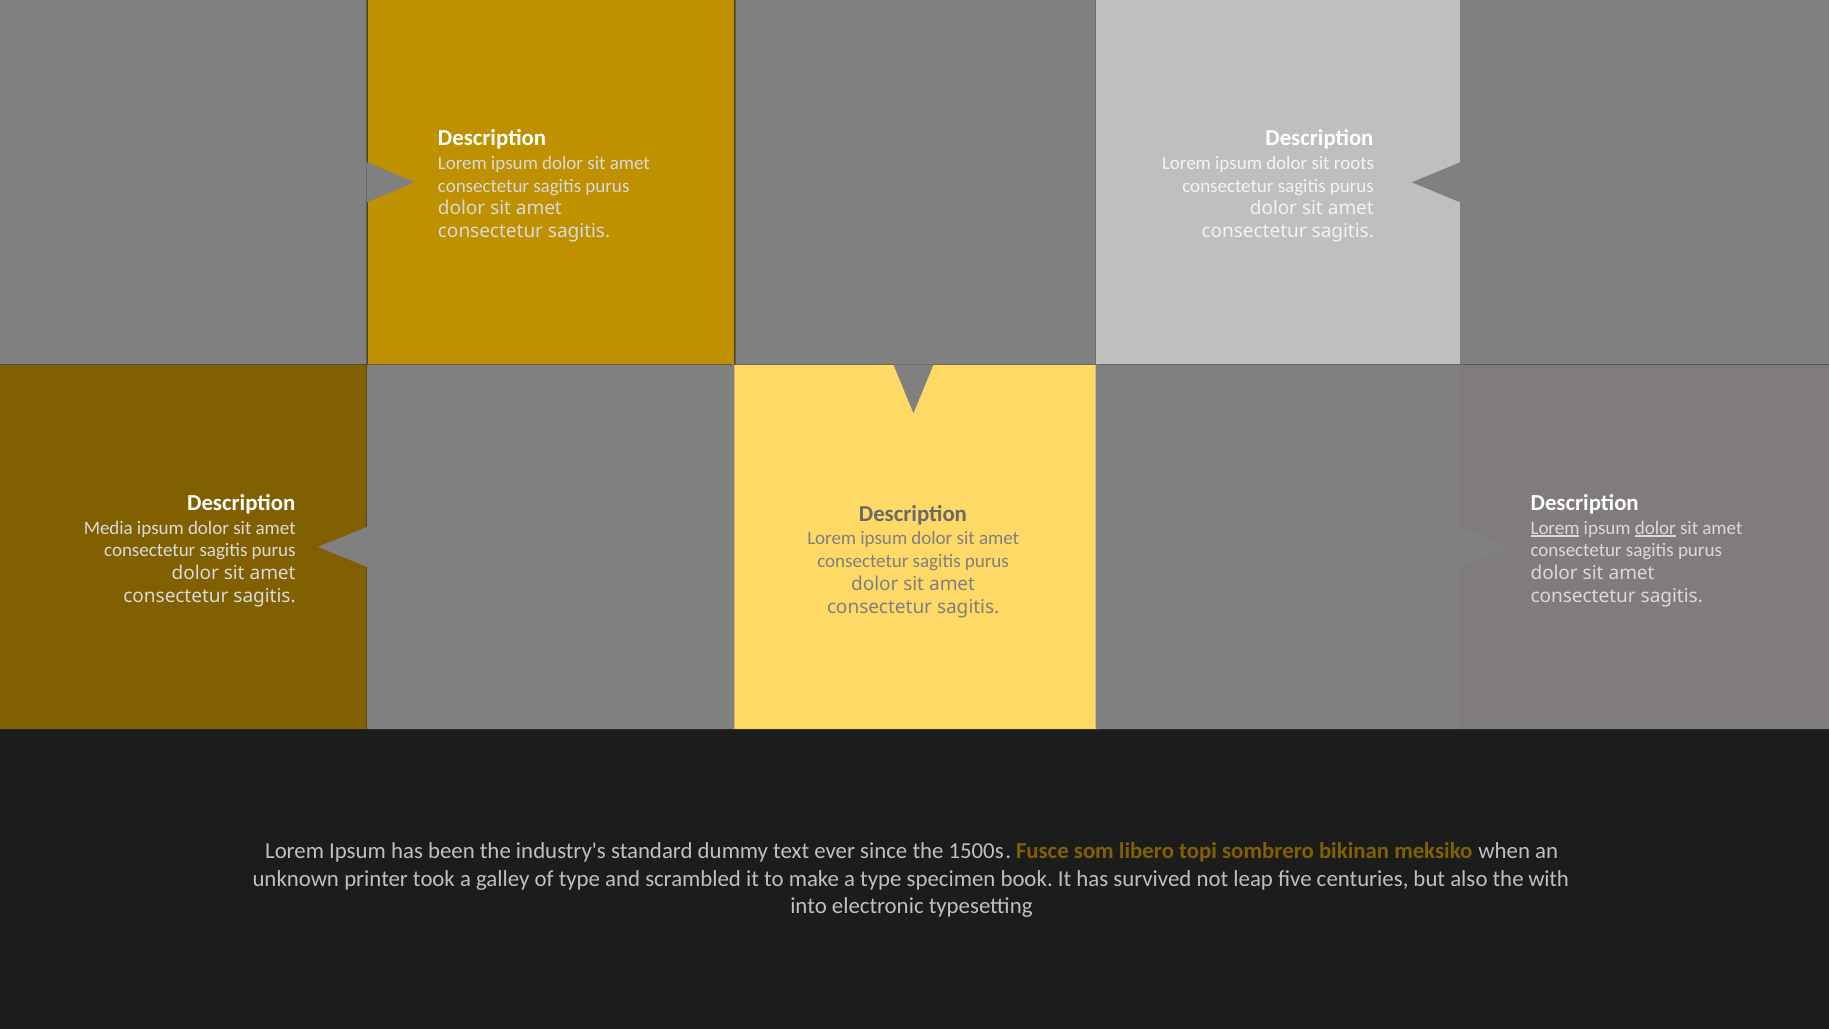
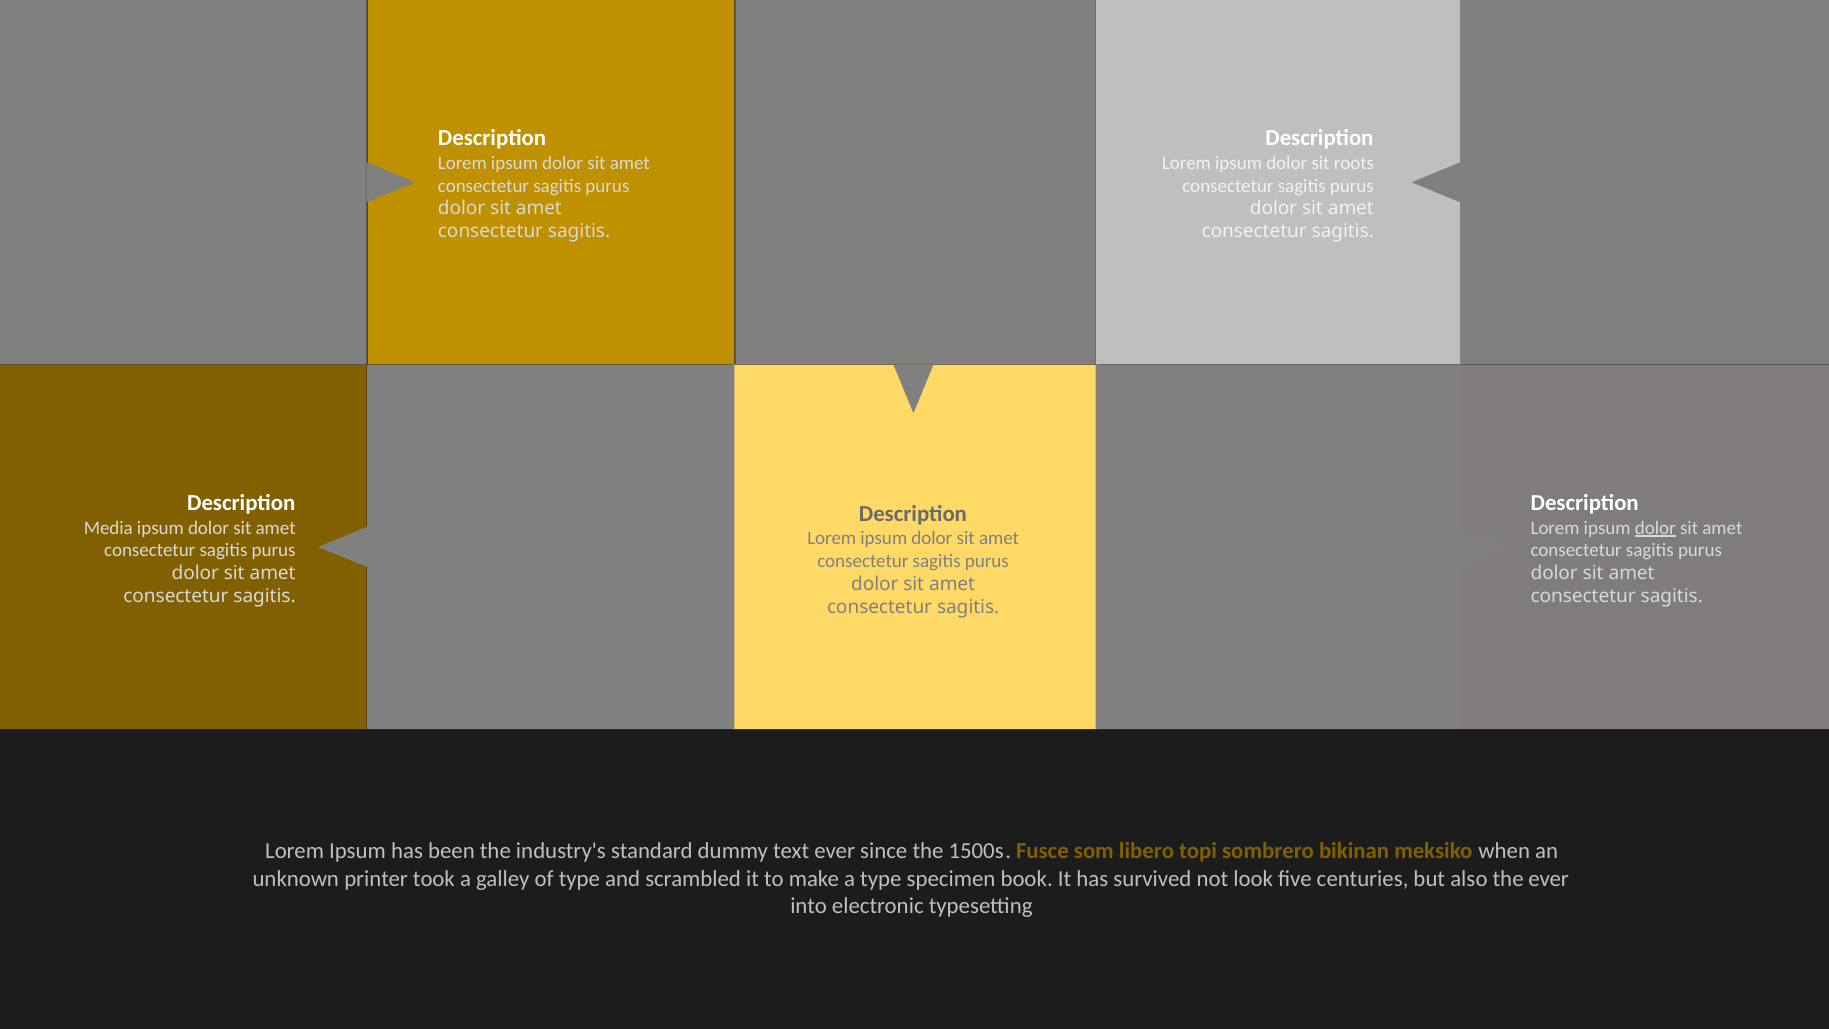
Lorem at (1555, 528) underline: present -> none
leap: leap -> look
the with: with -> ever
